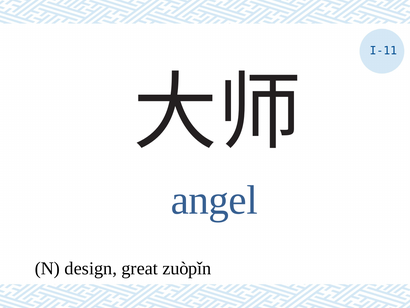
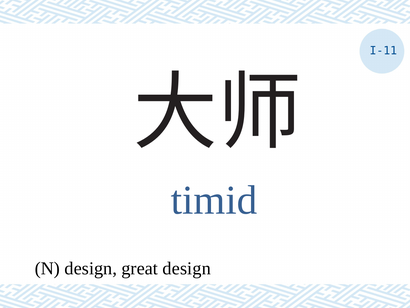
angel: angel -> timid
great zuòpǐn: zuòpǐn -> design
